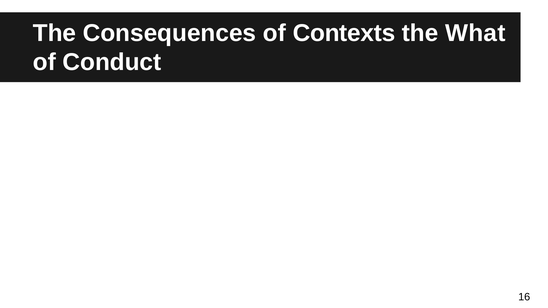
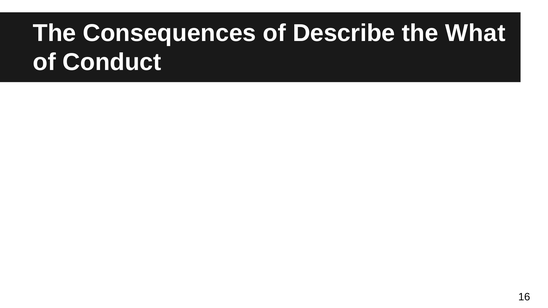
Contexts: Contexts -> Describe
